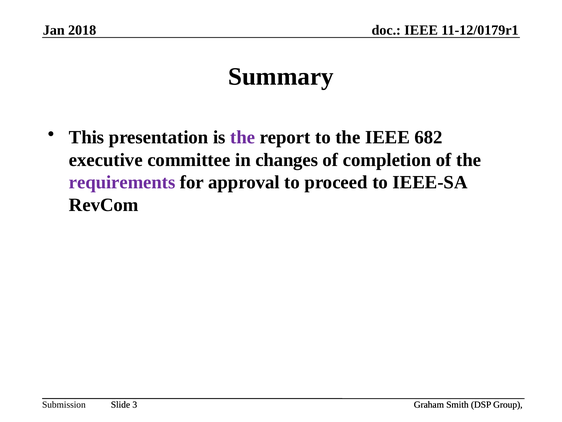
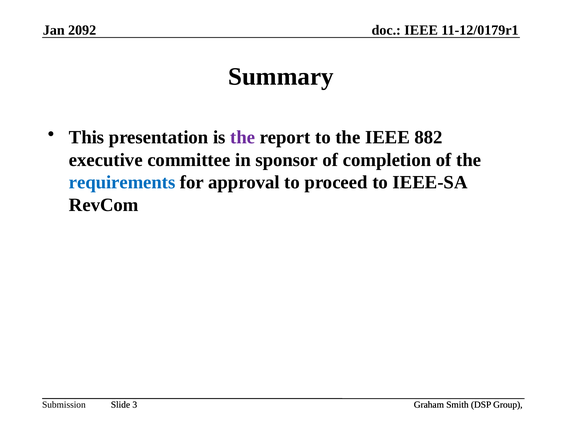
2018: 2018 -> 2092
682: 682 -> 882
changes: changes -> sponsor
requirements colour: purple -> blue
